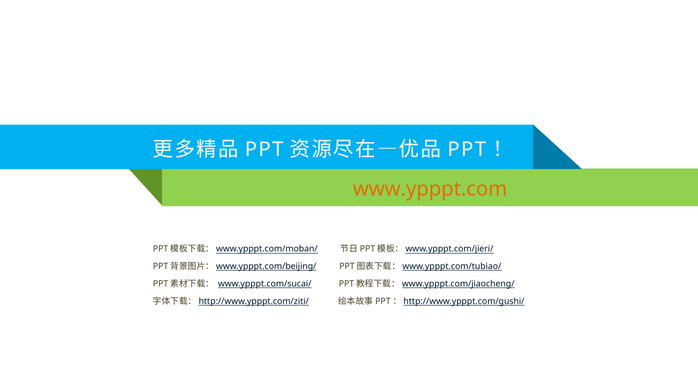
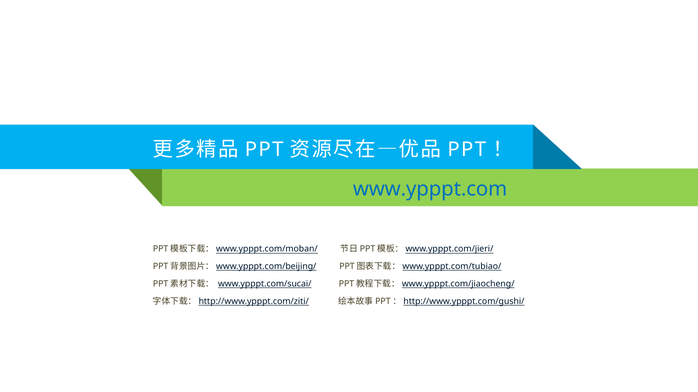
www.ypppt.com colour: orange -> blue
